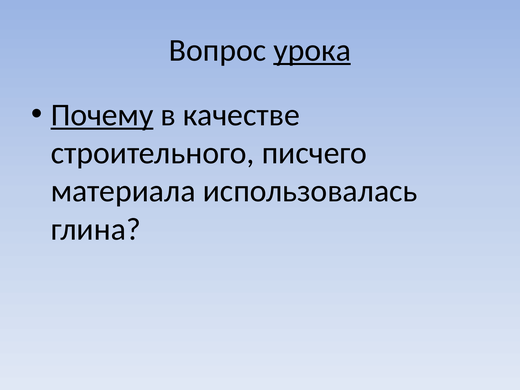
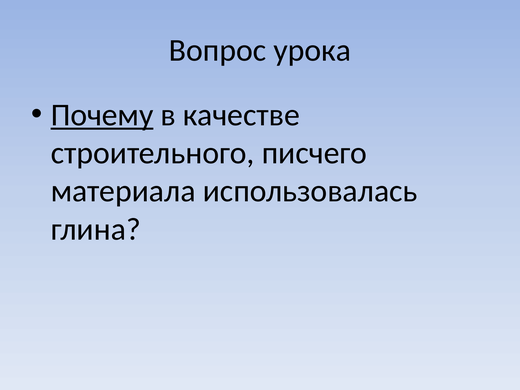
урока underline: present -> none
